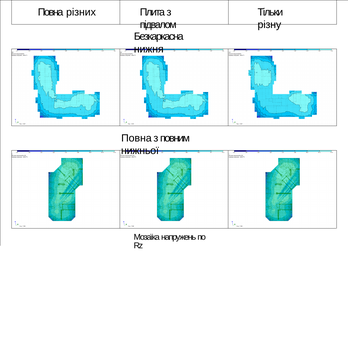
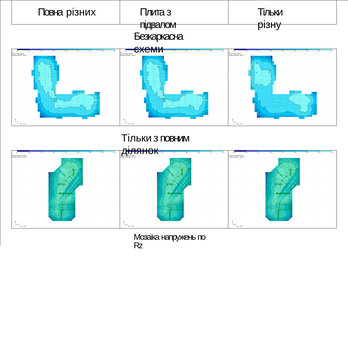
нижня: нижня -> схеми
Повна at (136, 138): Повна -> Тільки
нижньої: нижньої -> ділянок
